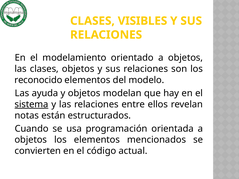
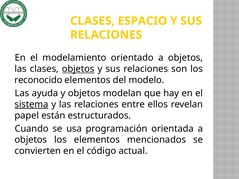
VISIBLES: VISIBLES -> ESPACIO
objetos at (78, 69) underline: none -> present
notas: notas -> papel
